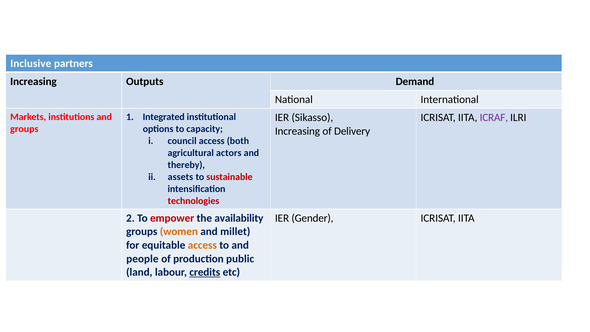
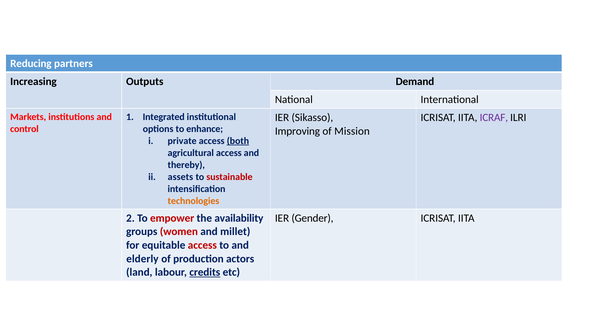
Inclusive: Inclusive -> Reducing
groups at (24, 129): groups -> control
capacity: capacity -> enhance
Increasing at (297, 131): Increasing -> Improving
Delivery: Delivery -> Mission
council: council -> private
both underline: none -> present
agricultural actors: actors -> access
technologies colour: red -> orange
women colour: orange -> red
access at (202, 245) colour: orange -> red
people: people -> elderly
public: public -> actors
